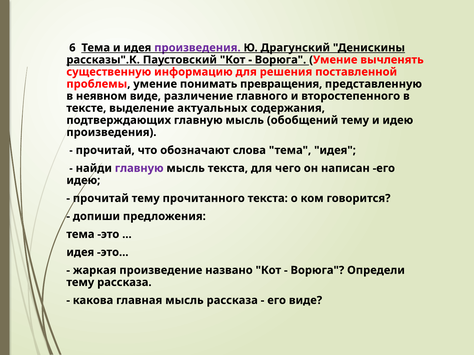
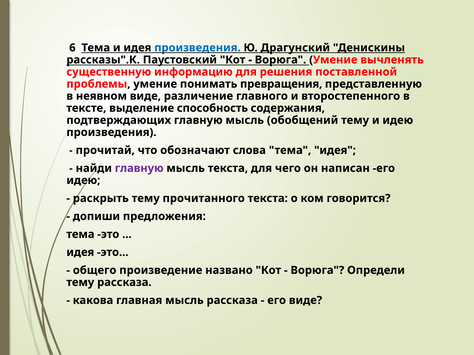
произведения at (197, 48) colour: purple -> blue
актуальных: актуальных -> способность
прочитай at (101, 199): прочитай -> раскрыть
жаркая: жаркая -> общего
